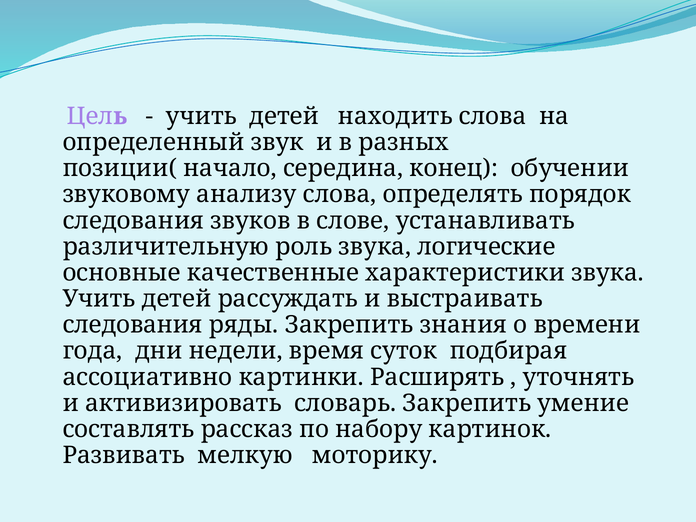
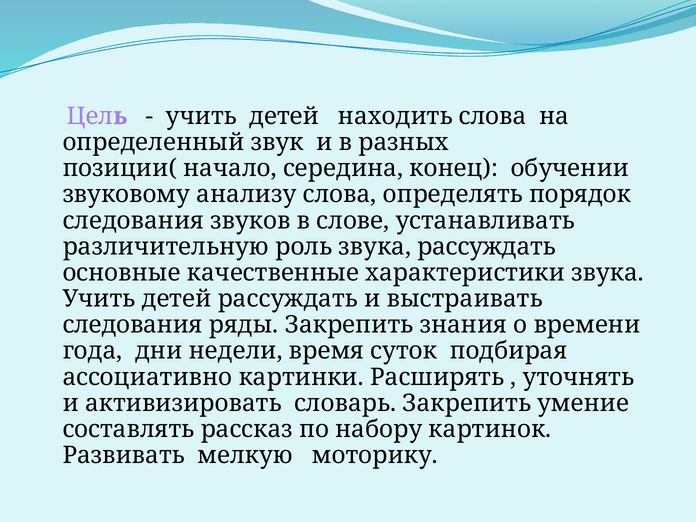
звука логические: логические -> рассуждать
